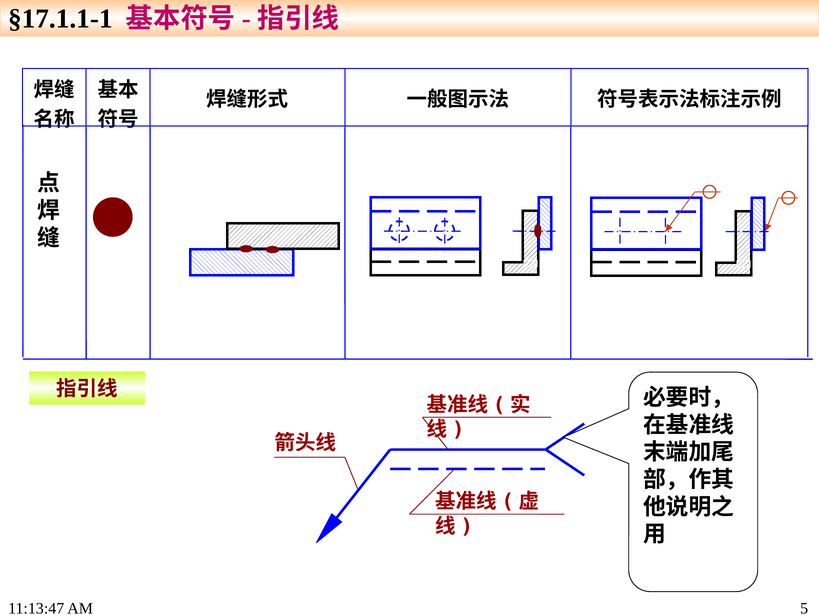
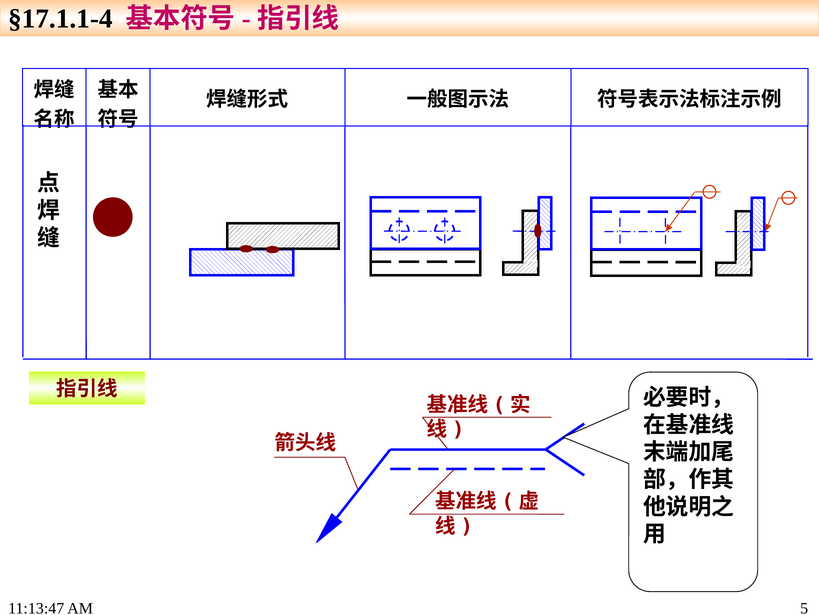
§17.1.1-1: §17.1.1-1 -> §17.1.1-4
